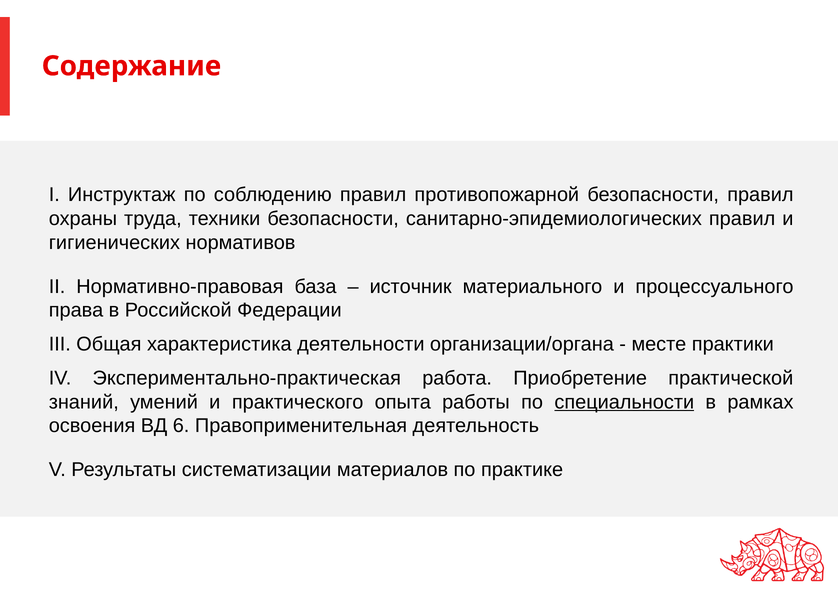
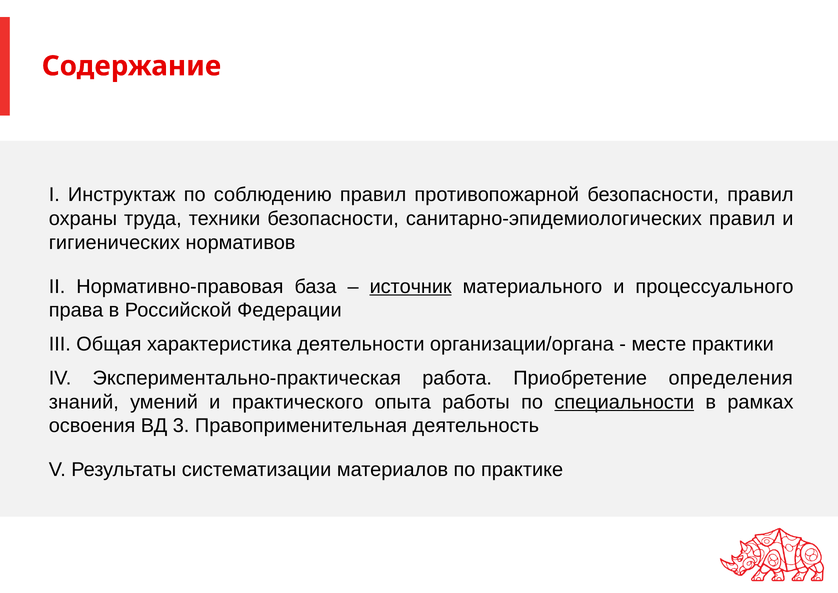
источник underline: none -> present
практической: практической -> определения
6: 6 -> 3
